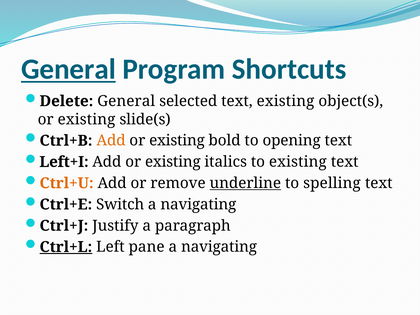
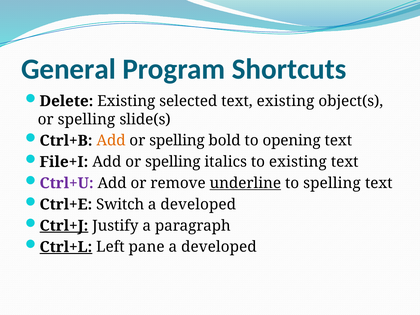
General at (68, 69) underline: present -> none
Delete General: General -> Existing
existing at (86, 119): existing -> spelling
existing at (177, 141): existing -> spelling
Left+I: Left+I -> File+I
existing at (173, 162): existing -> spelling
Ctrl+U colour: orange -> purple
navigating at (198, 204): navigating -> developed
Ctrl+J underline: none -> present
navigating at (219, 247): navigating -> developed
